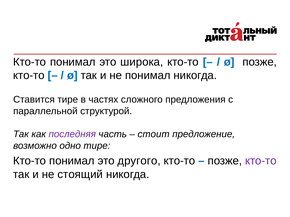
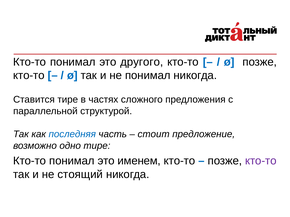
широка: широка -> другого
последняя colour: purple -> blue
другого: другого -> именем
